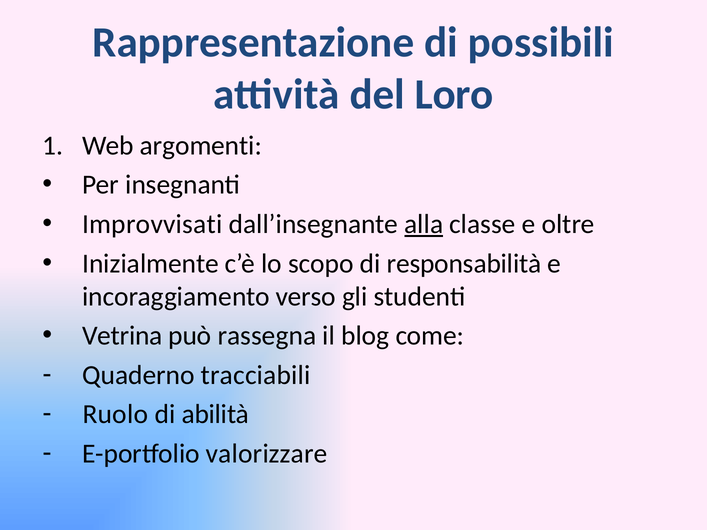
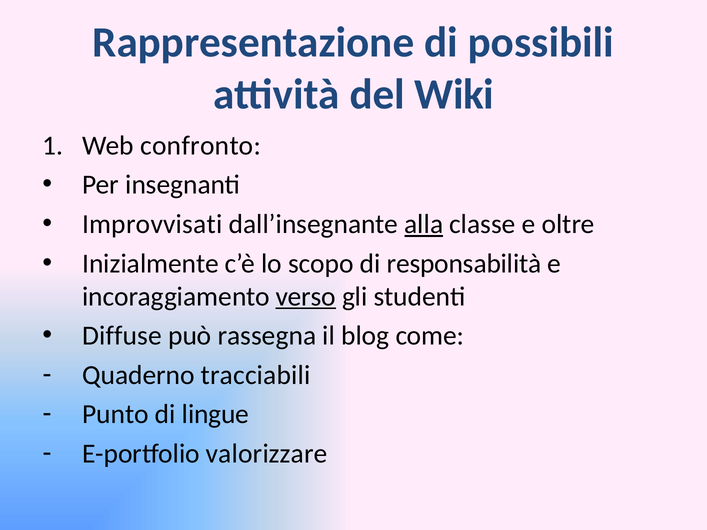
Loro: Loro -> Wiki
argomenti: argomenti -> confronto
verso underline: none -> present
Vetrina: Vetrina -> Diffuse
Ruolo: Ruolo -> Punto
abilità: abilità -> lingue
